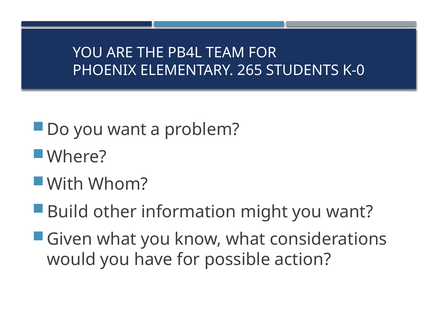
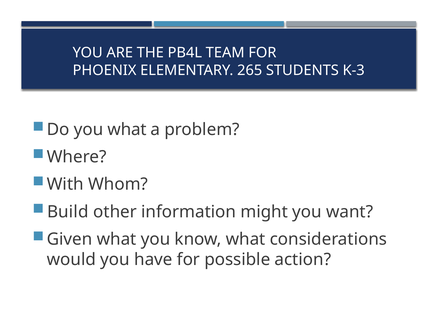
K-0: K-0 -> K-3
Do you want: want -> what
